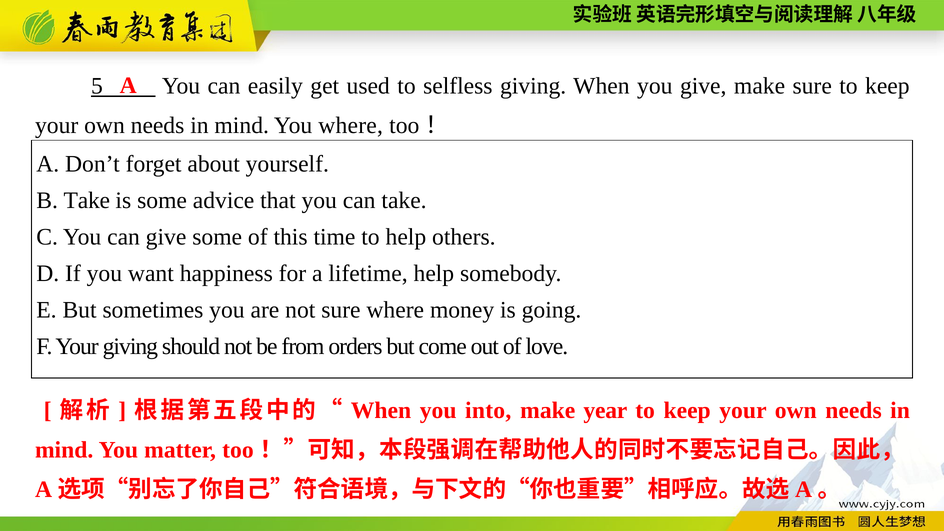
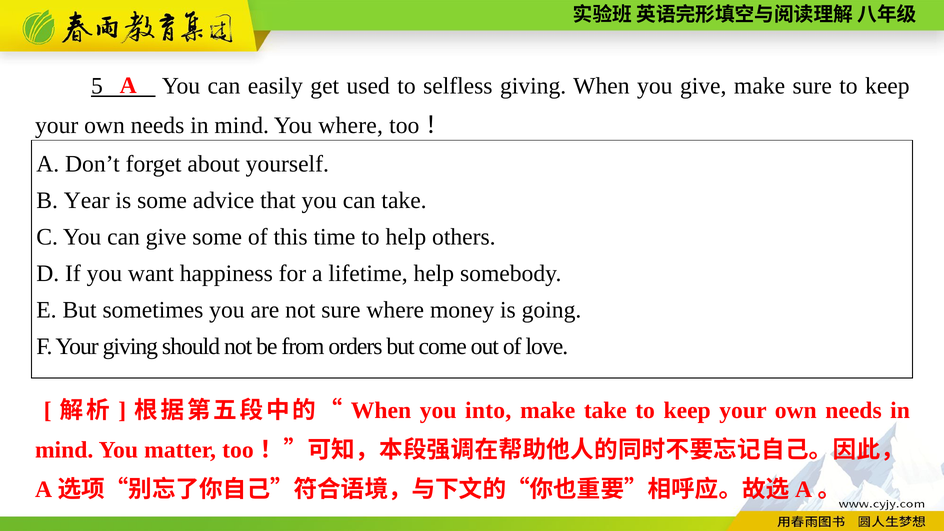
B Take: Take -> Year
make year: year -> take
